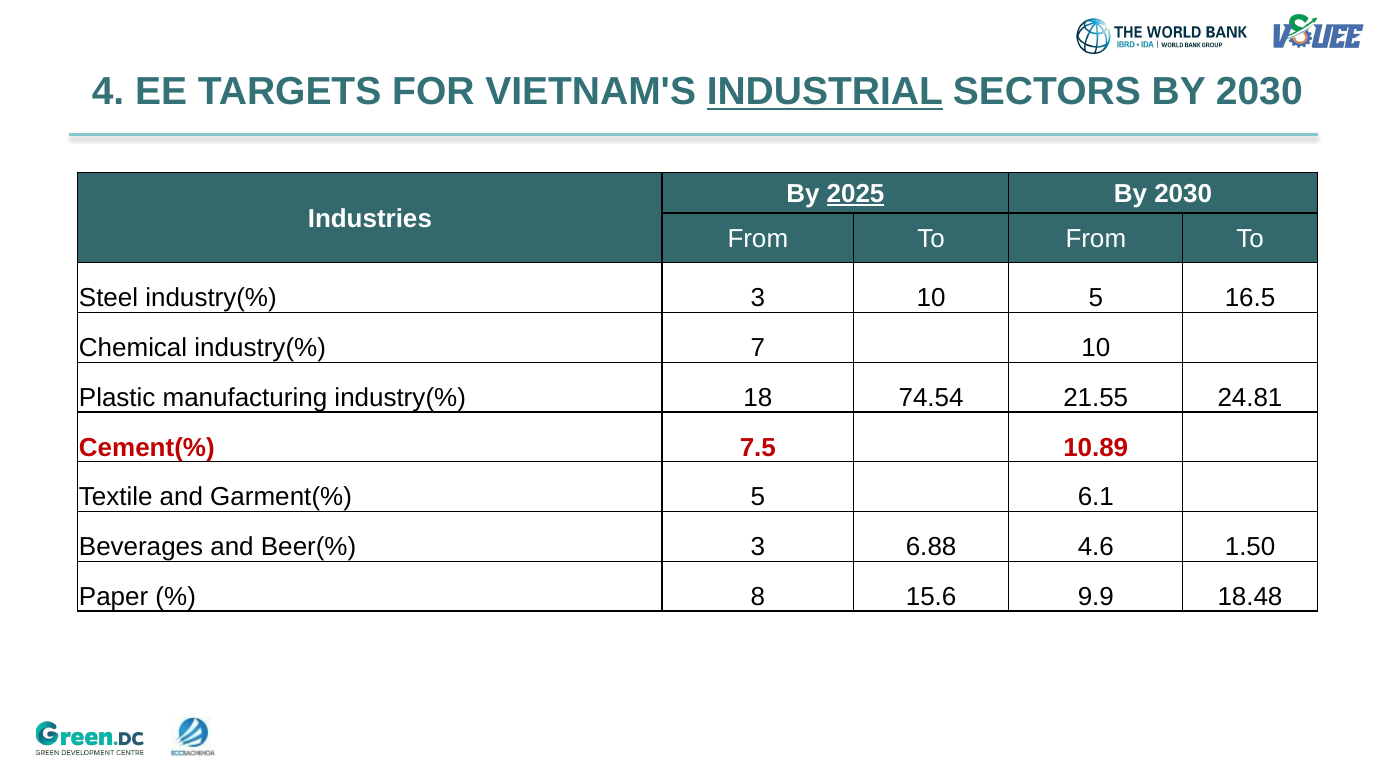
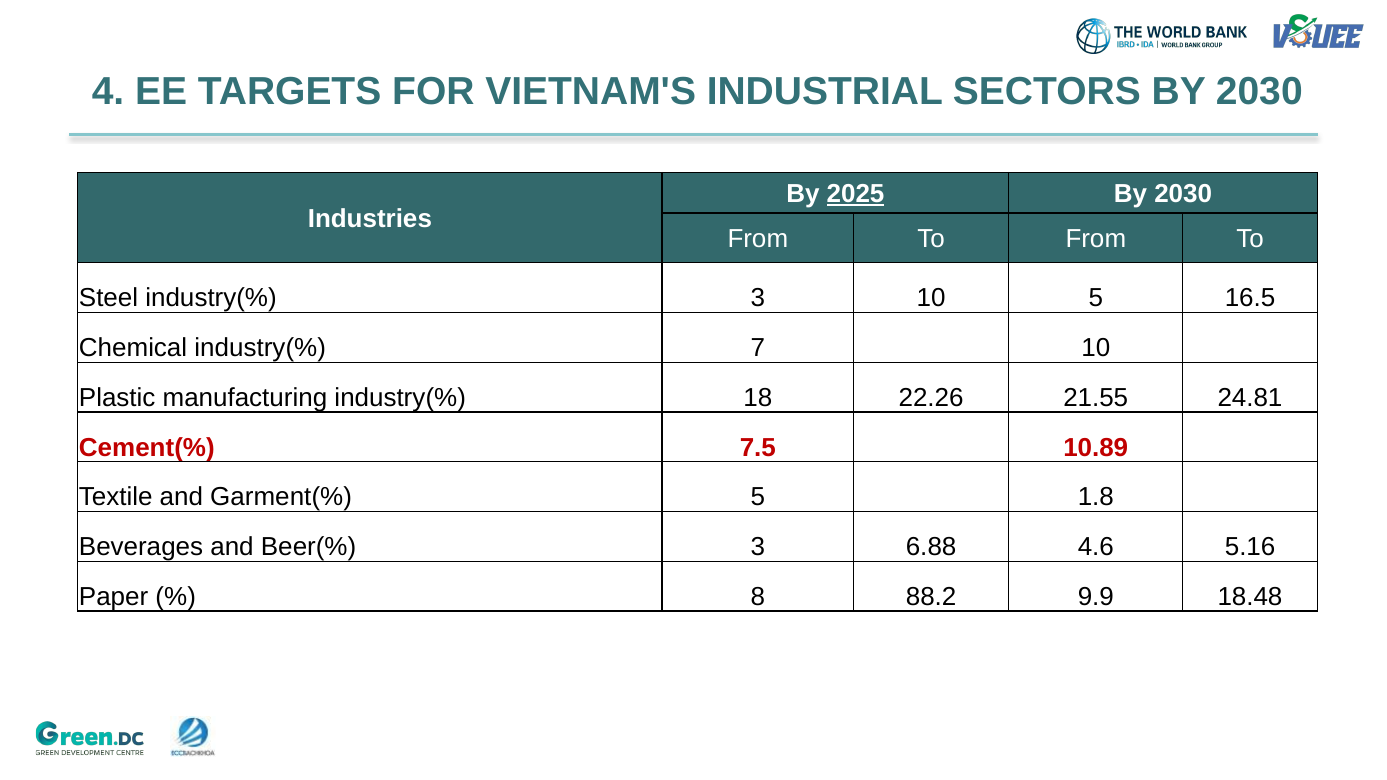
INDUSTRIAL underline: present -> none
74.54: 74.54 -> 22.26
6.1: 6.1 -> 1.8
1.50: 1.50 -> 5.16
15.6: 15.6 -> 88.2
